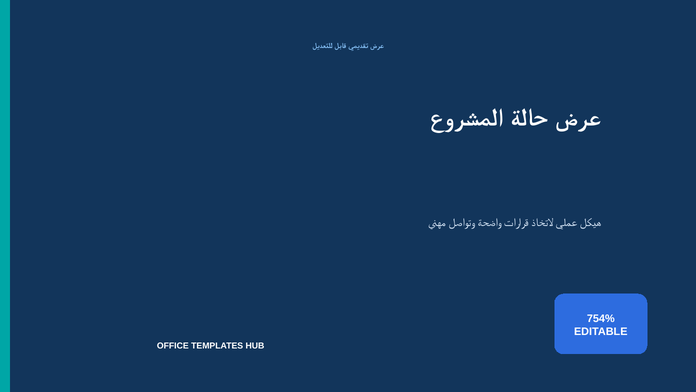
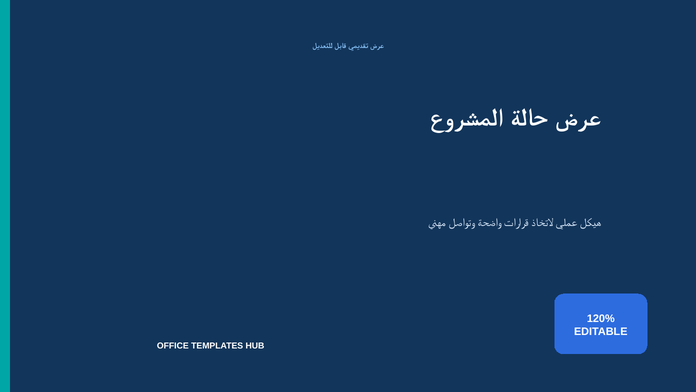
754%: 754% -> 120%
